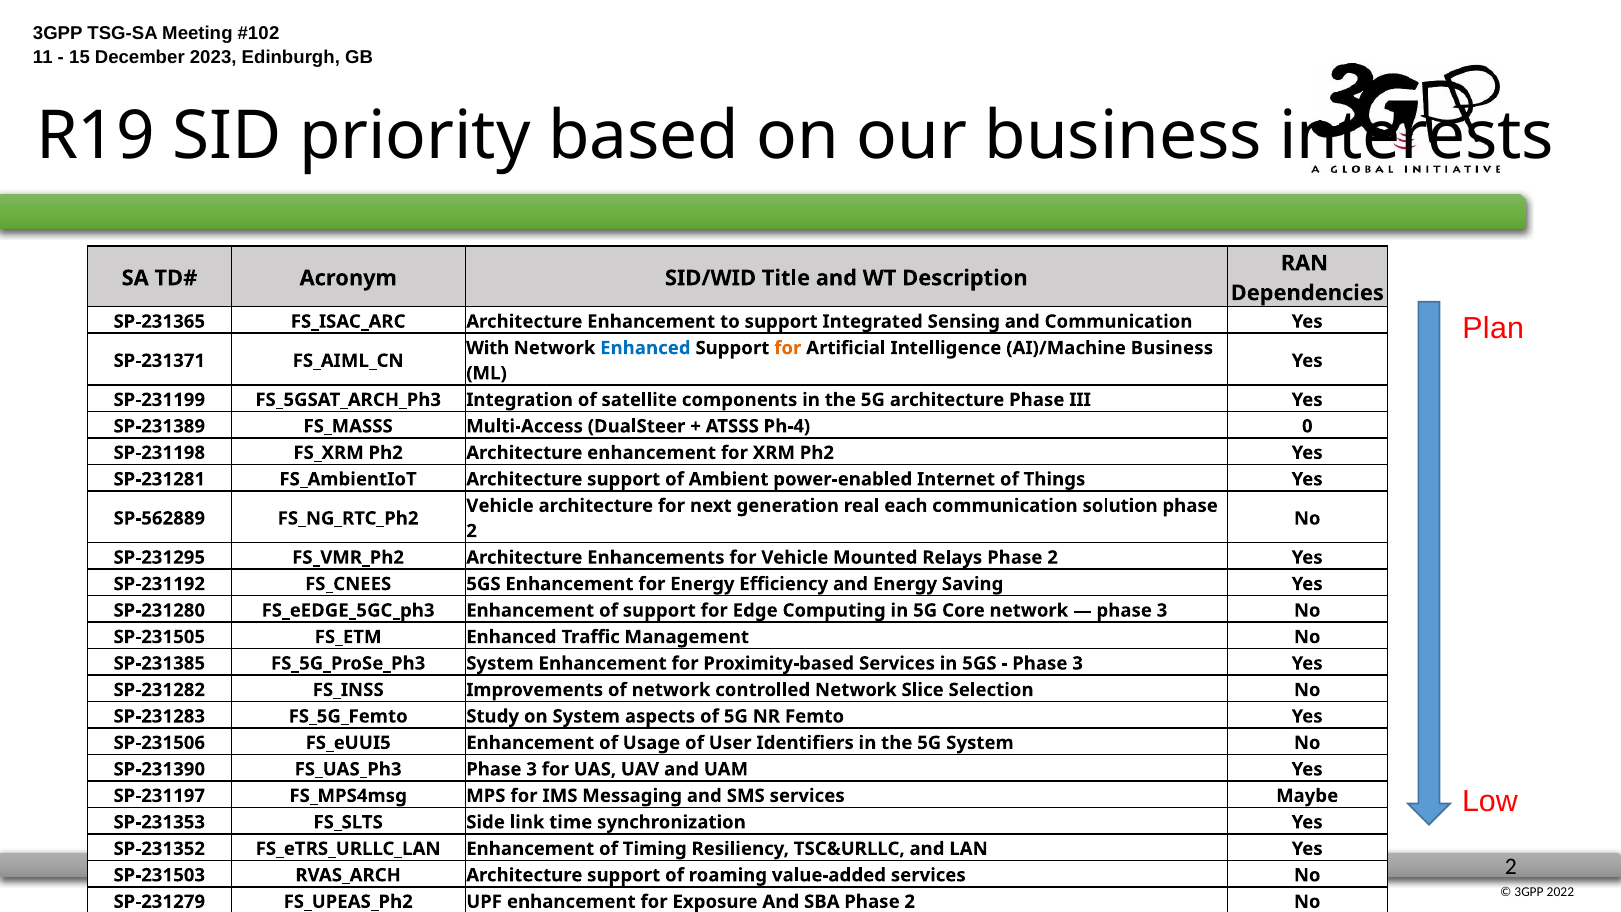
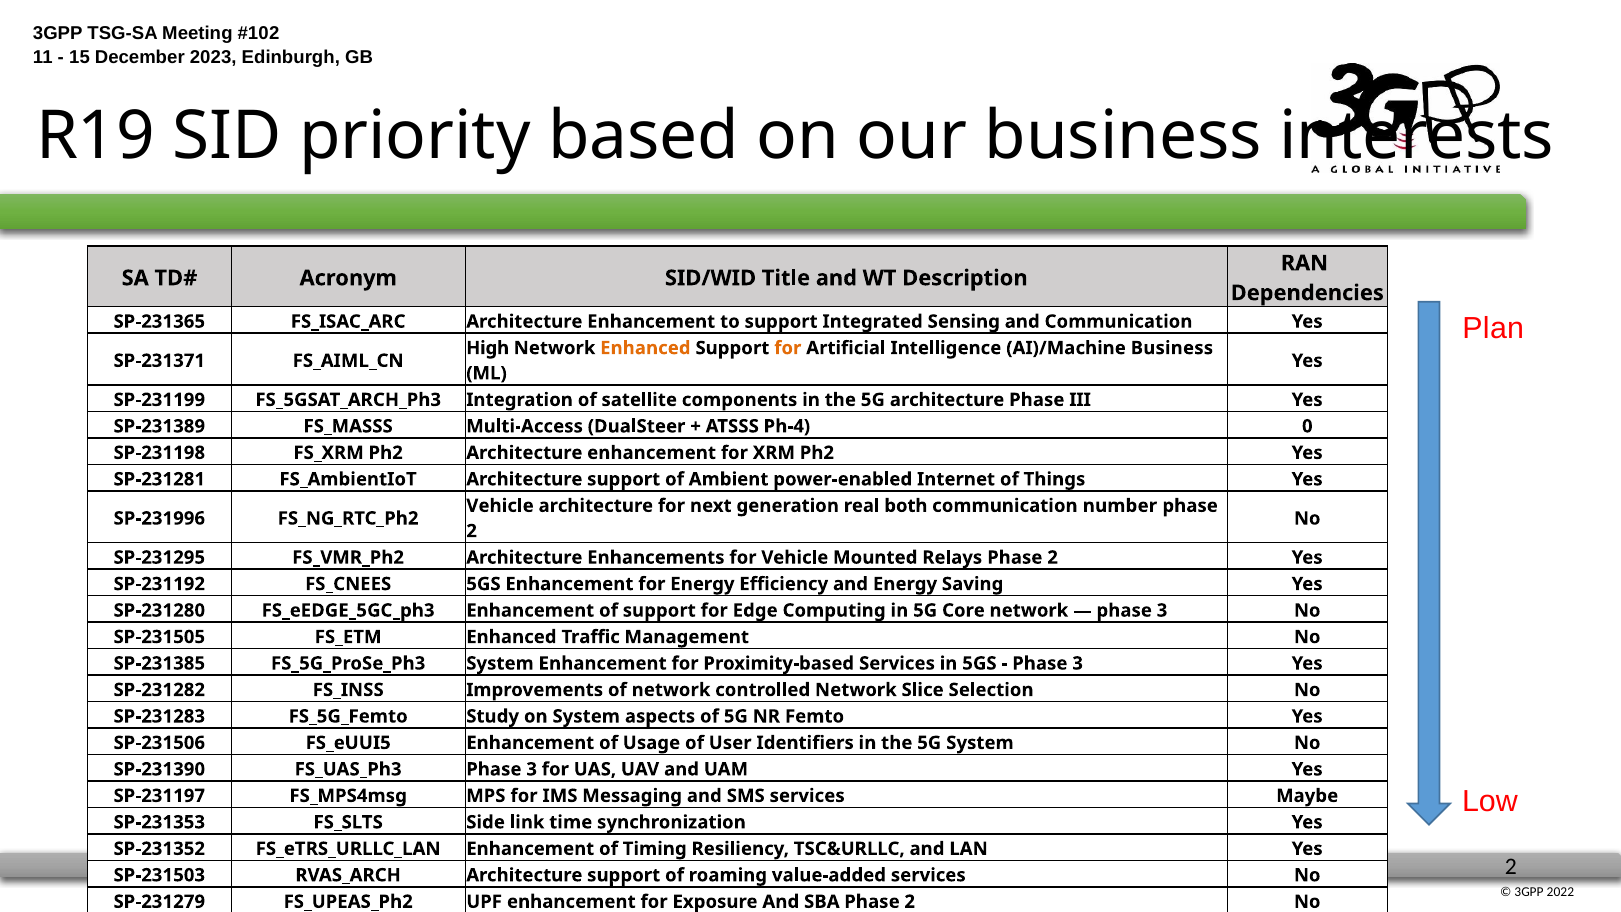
With: With -> High
Enhanced at (645, 348) colour: blue -> orange
each: each -> both
solution: solution -> number
SP-562889: SP-562889 -> SP-231996
